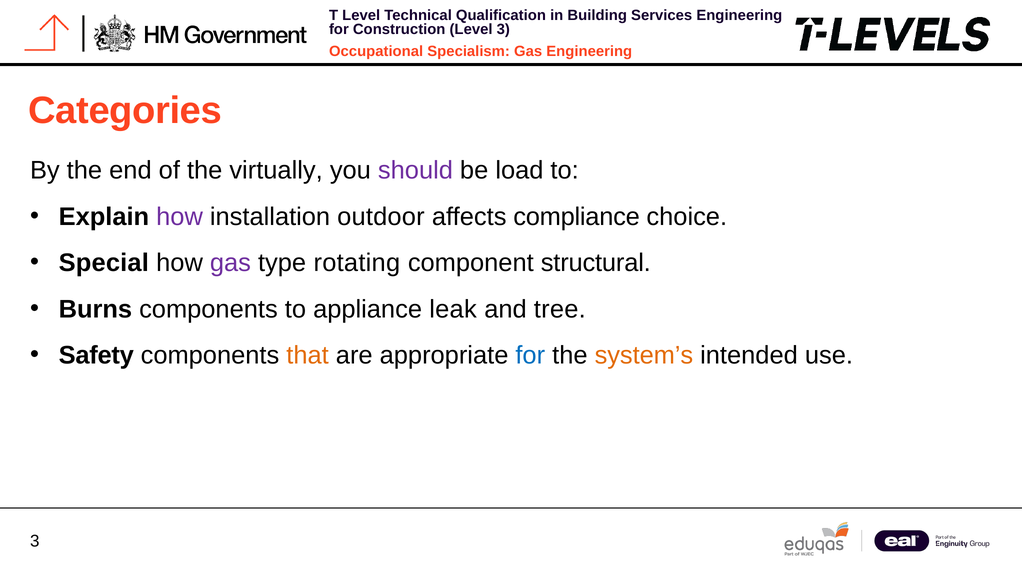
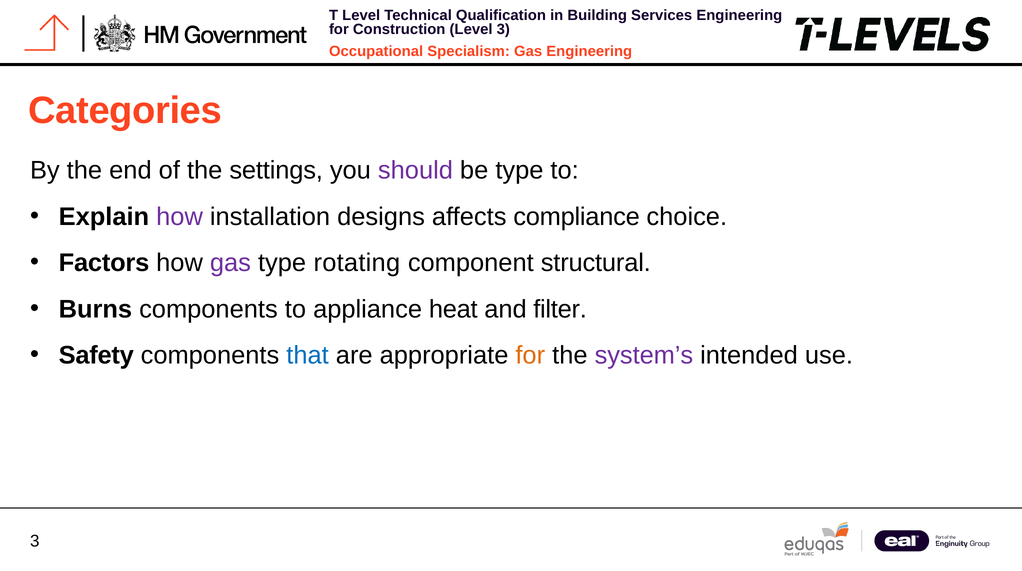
virtually: virtually -> settings
be load: load -> type
outdoor: outdoor -> designs
Special: Special -> Factors
leak: leak -> heat
tree: tree -> filter
that colour: orange -> blue
for at (530, 356) colour: blue -> orange
system’s colour: orange -> purple
